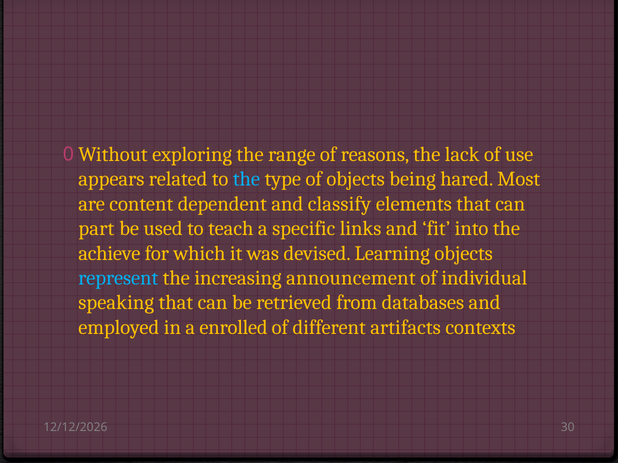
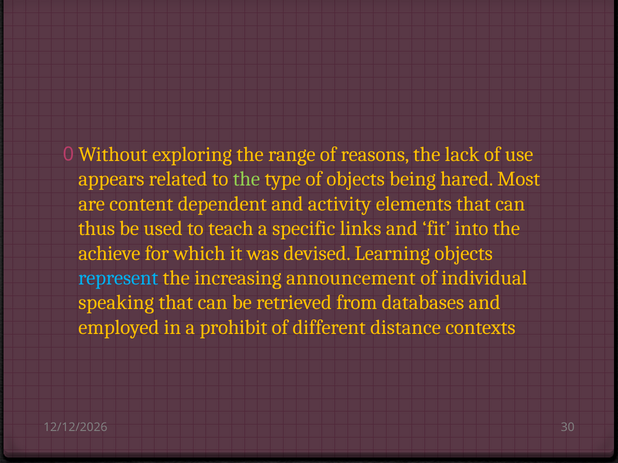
the at (246, 179) colour: light blue -> light green
classify: classify -> activity
part: part -> thus
enrolled: enrolled -> prohibit
artifacts: artifacts -> distance
